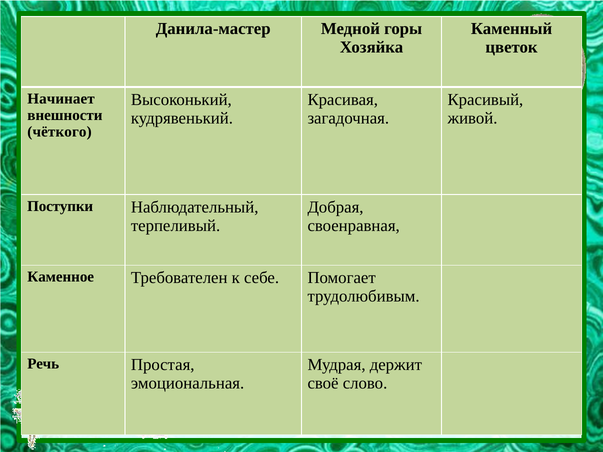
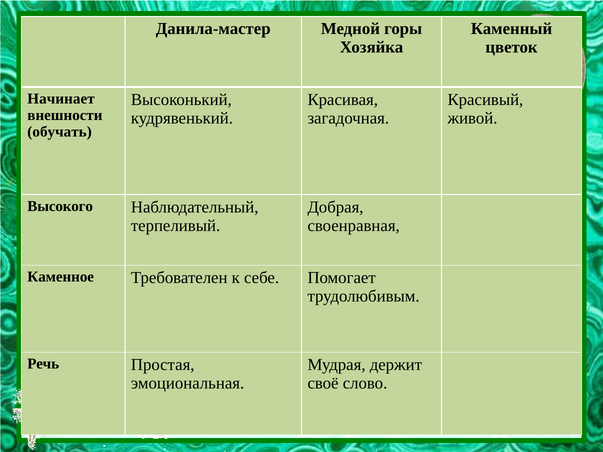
чёткого: чёткого -> обучать
Поступки: Поступки -> Высокого
